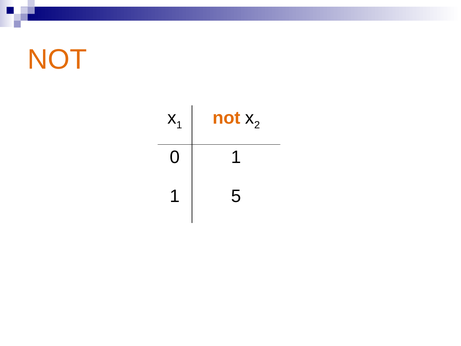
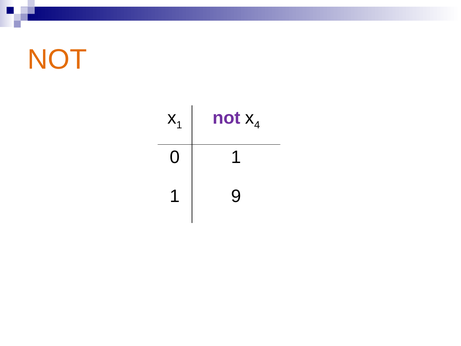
not at (226, 118) colour: orange -> purple
2: 2 -> 4
5: 5 -> 9
